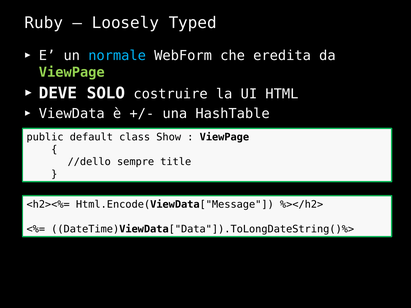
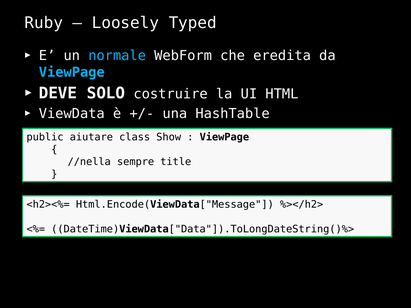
ViewPage at (72, 72) colour: light green -> light blue
default: default -> aiutare
//dello: //dello -> //nella
